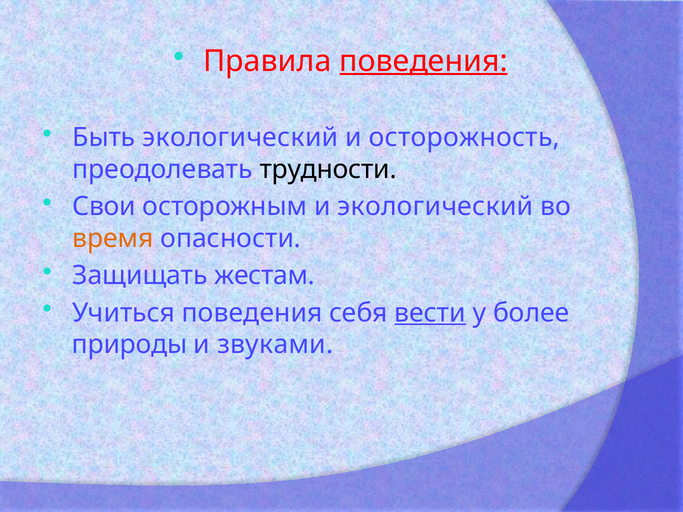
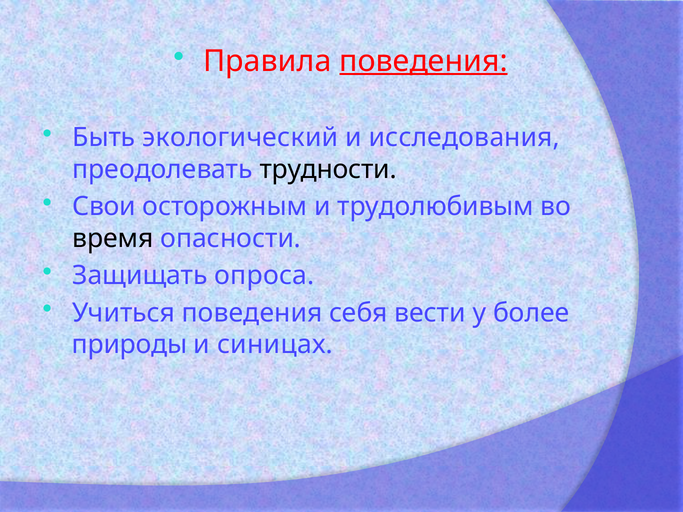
осторожность: осторожность -> исследования
и экологический: экологический -> трудолюбивым
время colour: orange -> black
жестам: жестам -> опроса
вести underline: present -> none
звуками: звуками -> синицах
